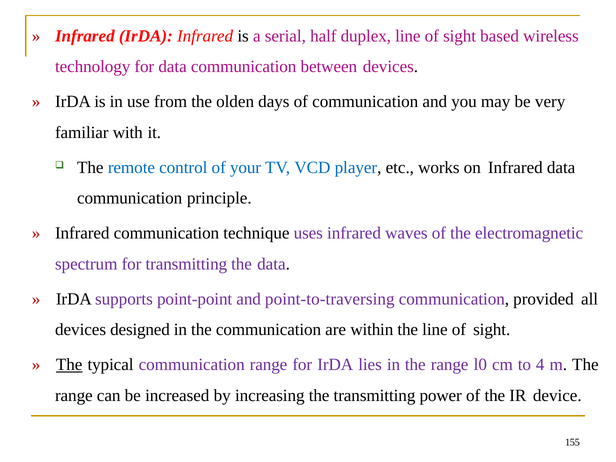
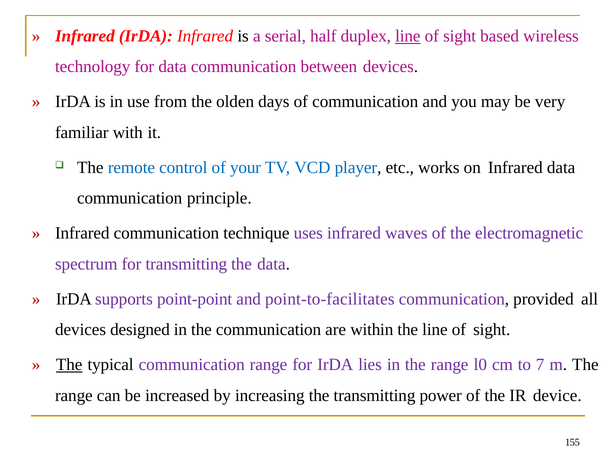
line at (408, 36) underline: none -> present
point-to-traversing: point-to-traversing -> point-to-facilitates
4: 4 -> 7
